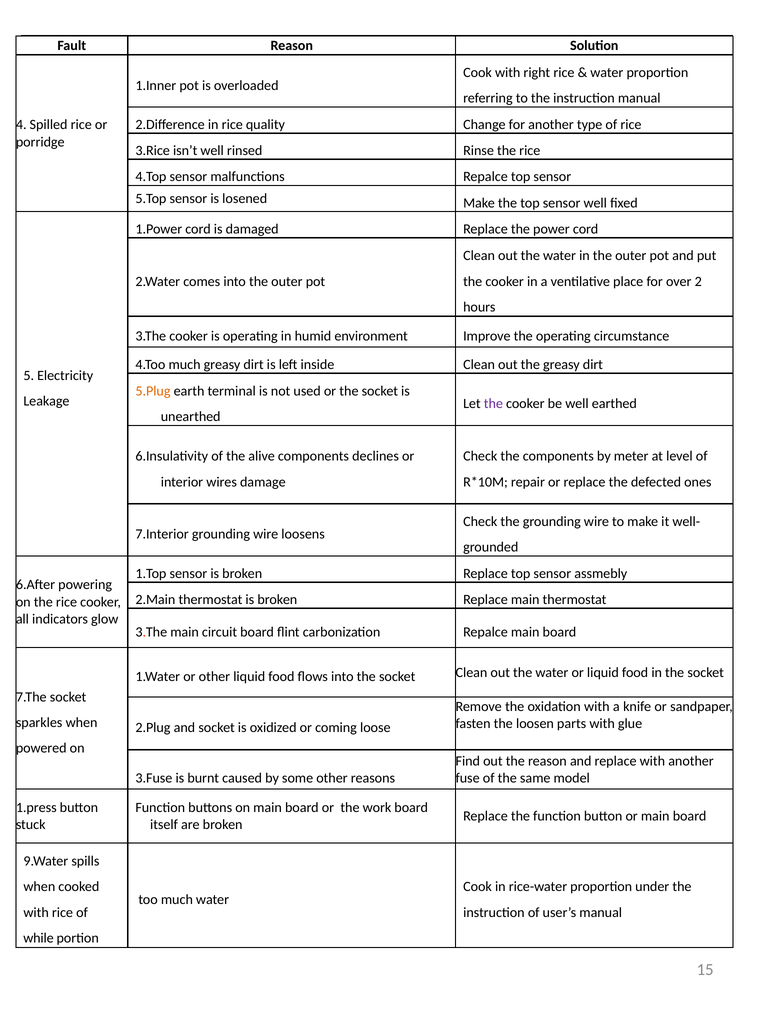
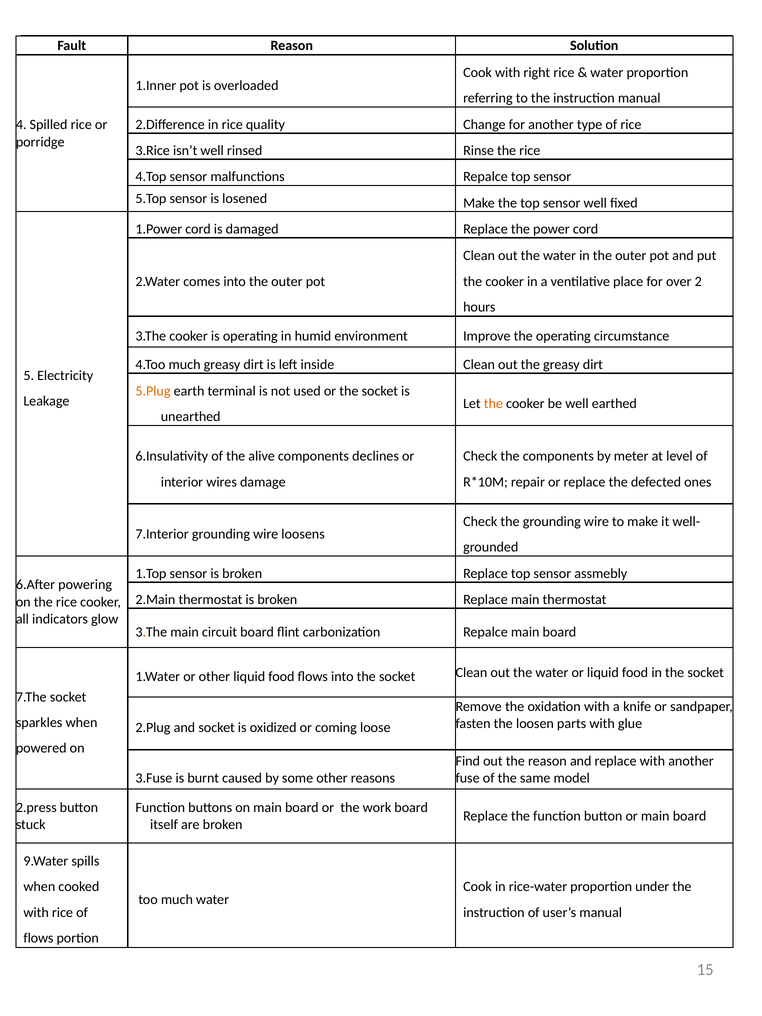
the at (493, 404) colour: purple -> orange
1.press: 1.press -> 2.press
while at (38, 938): while -> flows
